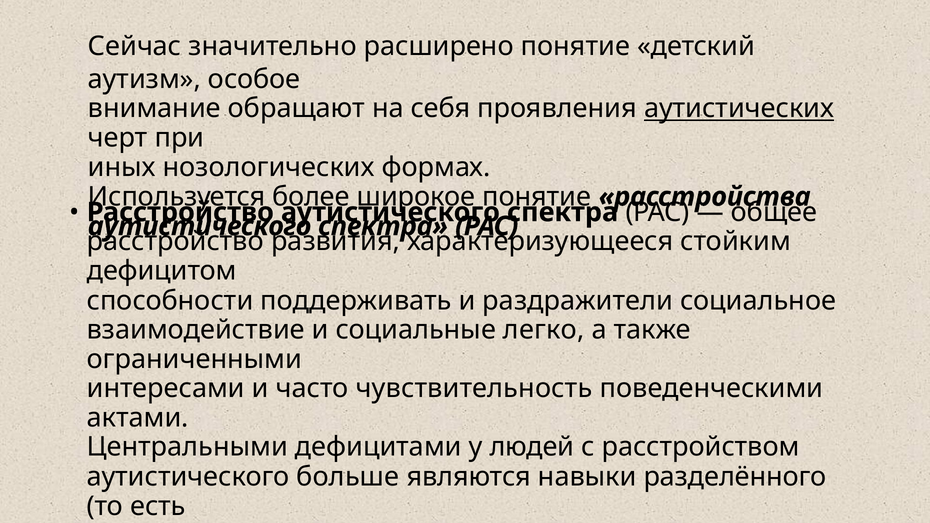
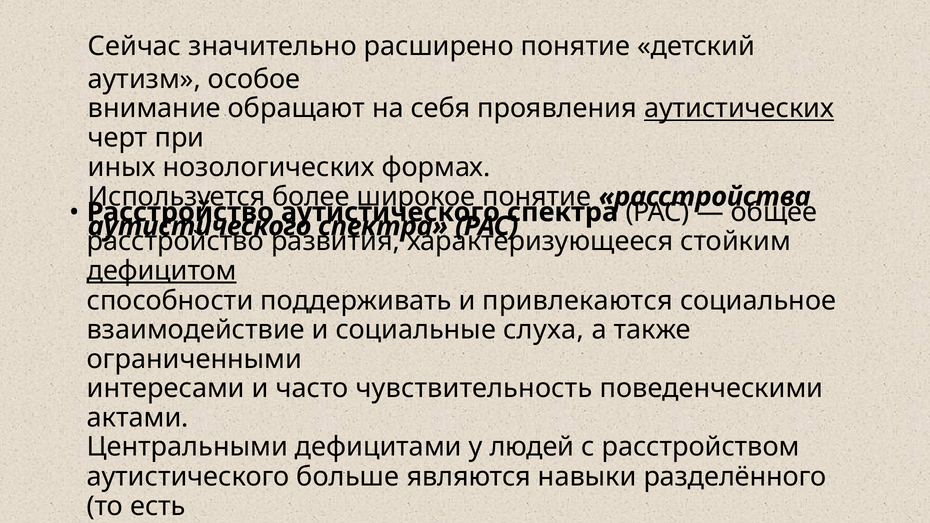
дефицитом underline: none -> present
раздражители: раздражители -> привлекаются
легко: легко -> слуха
